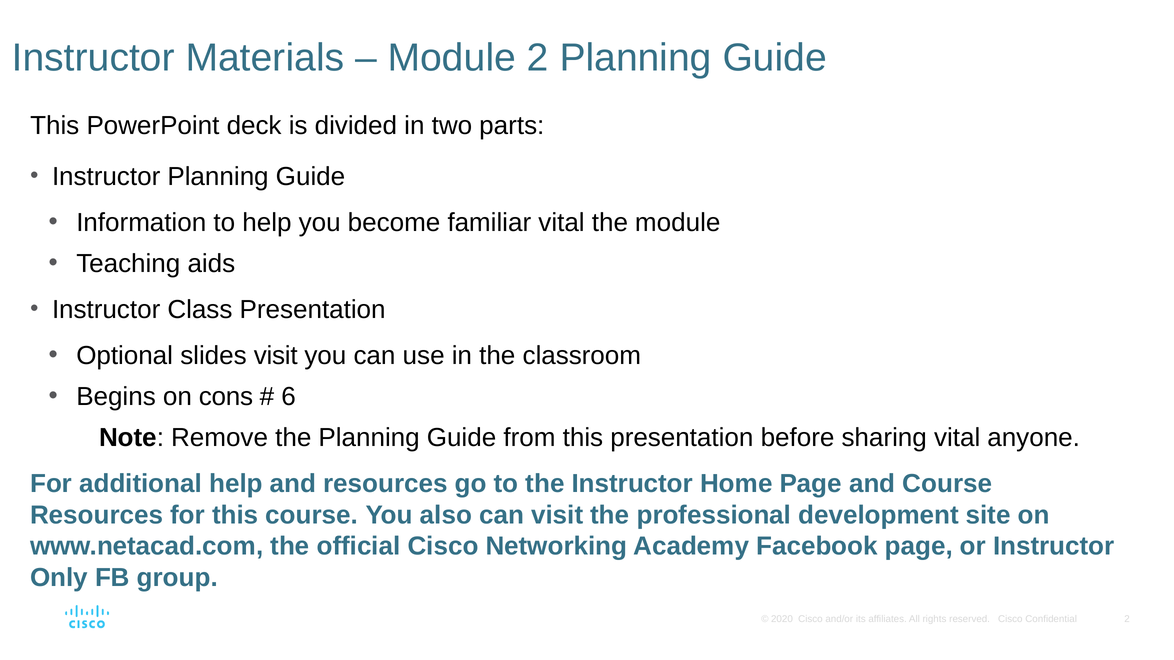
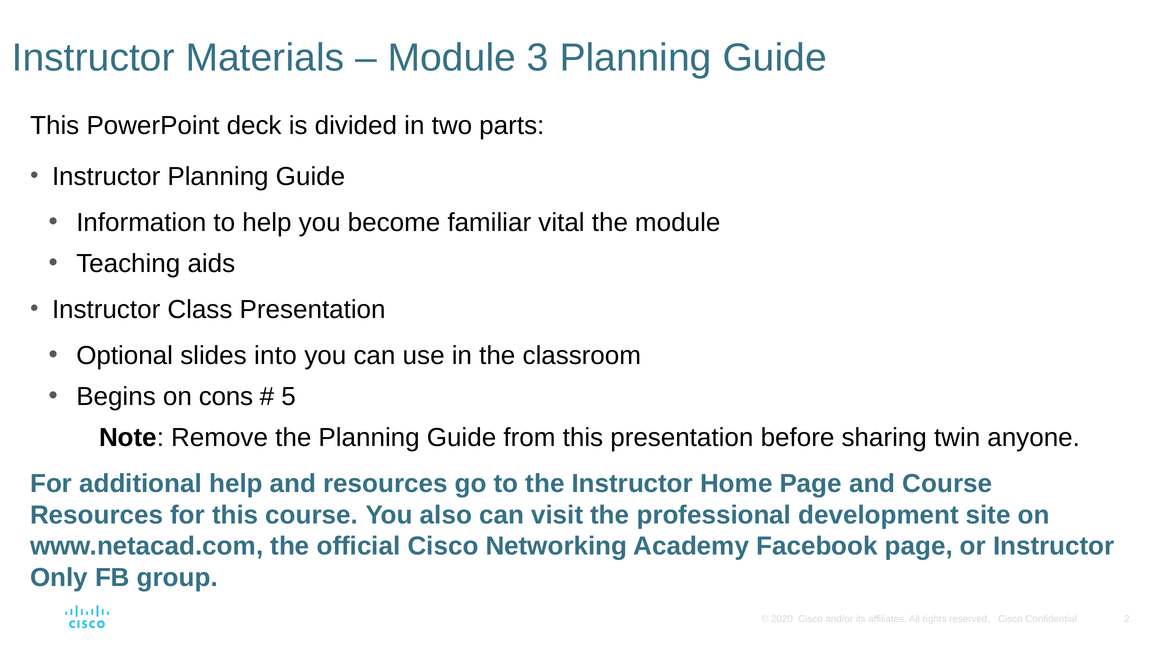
Module 2: 2 -> 3
slides visit: visit -> into
6: 6 -> 5
sharing vital: vital -> twin
